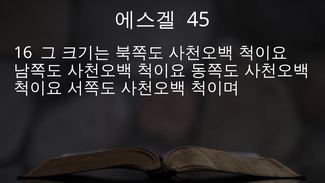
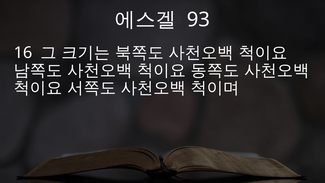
45: 45 -> 93
